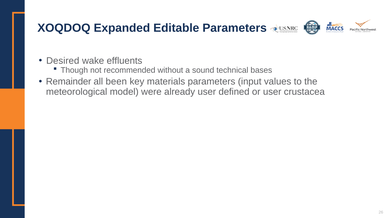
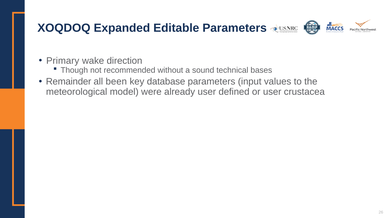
Desired: Desired -> Primary
effluents: effluents -> direction
materials: materials -> database
